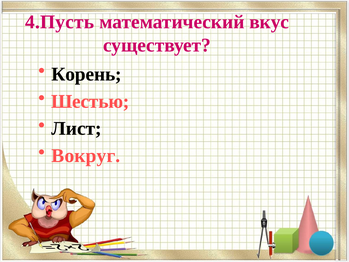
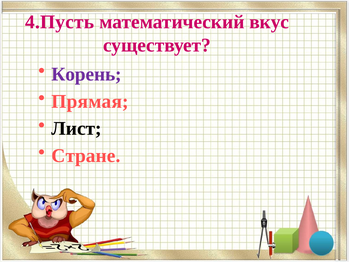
Корень colour: black -> purple
Шестью: Шестью -> Прямая
Вокруг: Вокруг -> Стране
